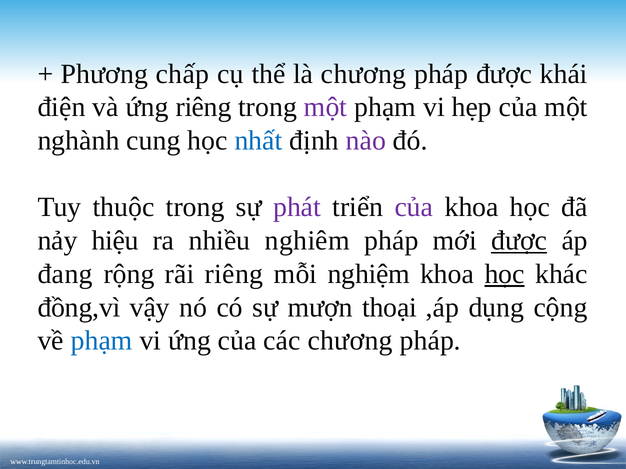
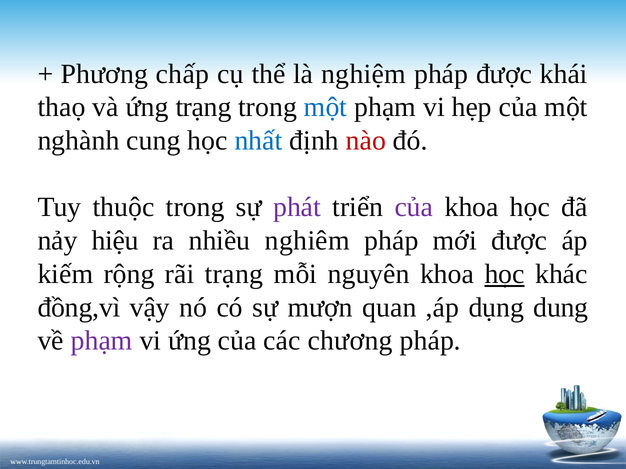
là chương: chương -> nghiệm
điện: điện -> thaọ
ứng riêng: riêng -> trạng
một at (326, 107) colour: purple -> blue
nào colour: purple -> red
được at (519, 241) underline: present -> none
đang: đang -> kiếm
rãi riêng: riêng -> trạng
nghiệm: nghiệm -> nguyên
thoại: thoại -> quan
cộng: cộng -> dung
phạm at (102, 341) colour: blue -> purple
